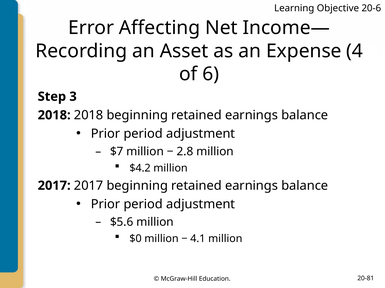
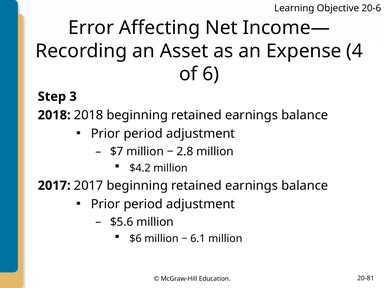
$0: $0 -> $6
4.1: 4.1 -> 6.1
